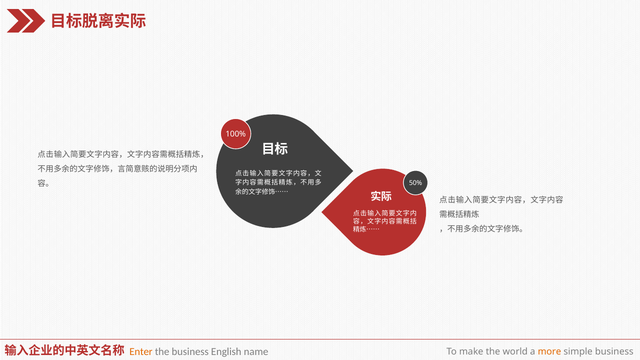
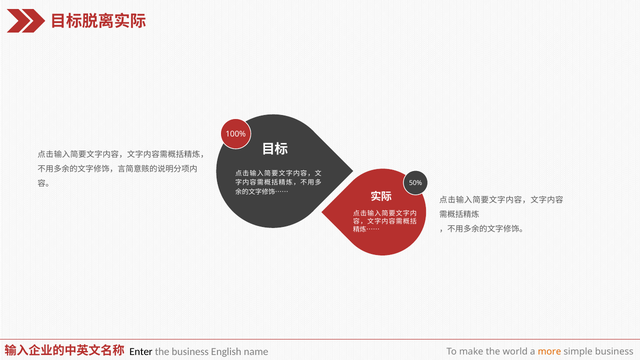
Enter colour: orange -> black
